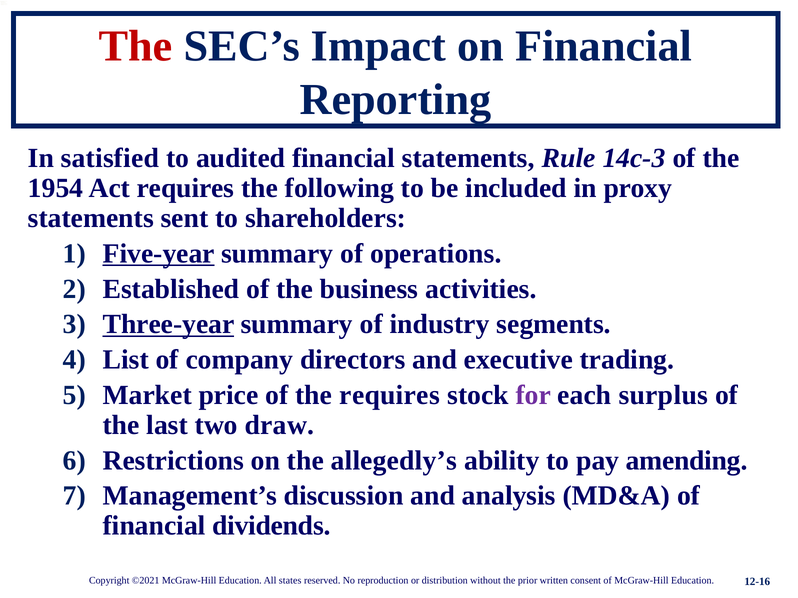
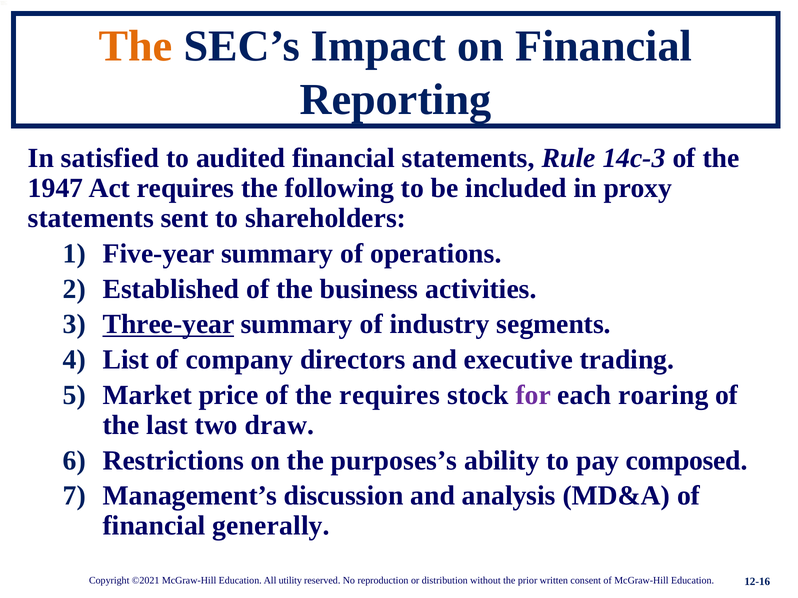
The at (136, 46) colour: red -> orange
1954: 1954 -> 1947
Five-year at (159, 254) underline: present -> none
surplus: surplus -> roaring
allegedly’s: allegedly’s -> purposes’s
amending: amending -> composed
financial dividends: dividends -> generally
states: states -> utility
